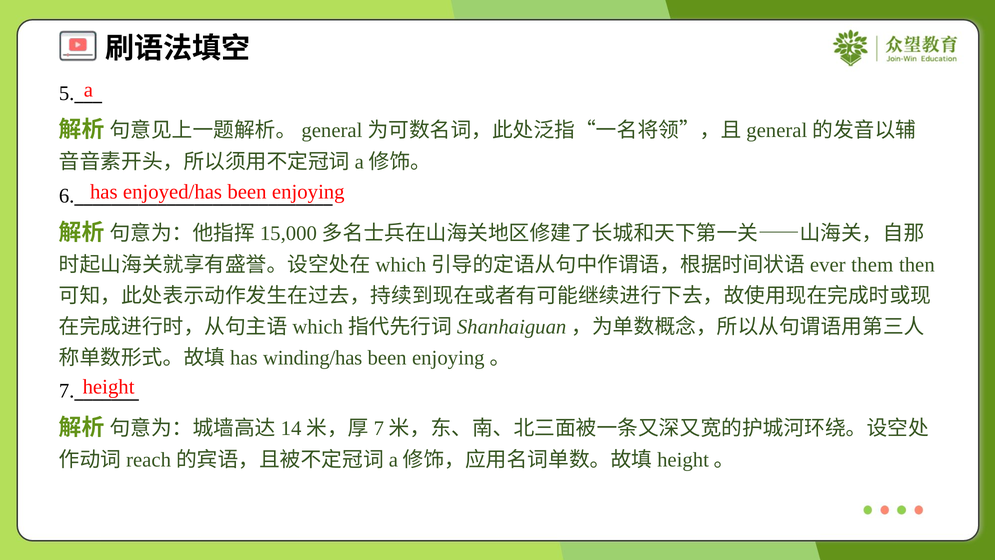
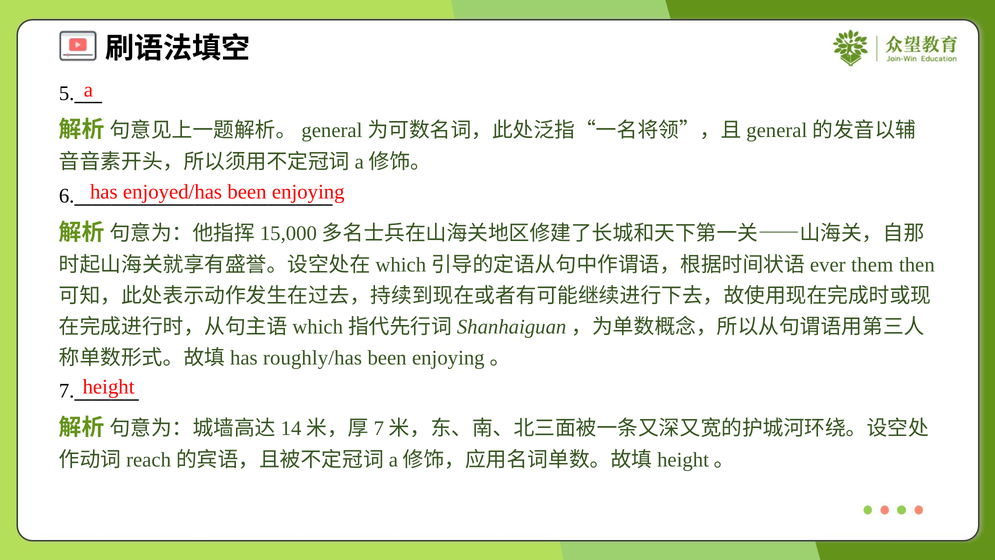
winding/has: winding/has -> roughly/has
